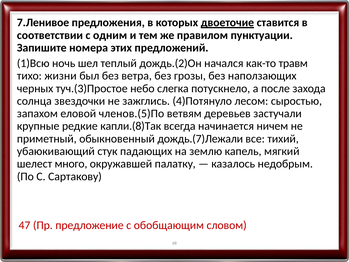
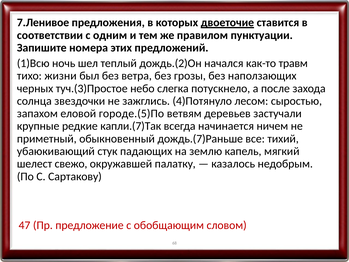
членов.(5)По: членов.(5)По -> городе.(5)По
капли.(8)Так: капли.(8)Так -> капли.(7)Так
дождь.(7)Лежали: дождь.(7)Лежали -> дождь.(7)Раньше
много: много -> свежо
